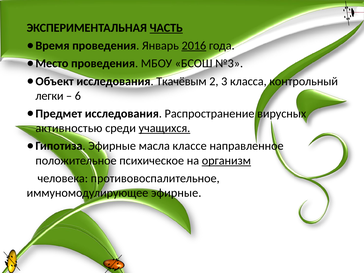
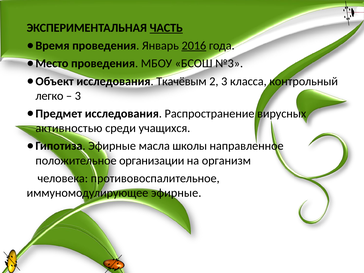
легки: легки -> легко
6 at (78, 96): 6 -> 3
учащихся underline: present -> none
классе: классе -> школы
психическое: психическое -> организации
организм underline: present -> none
